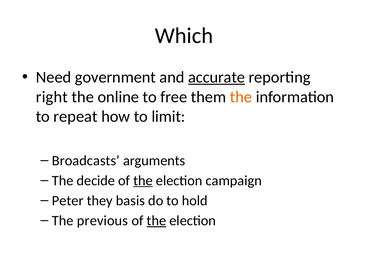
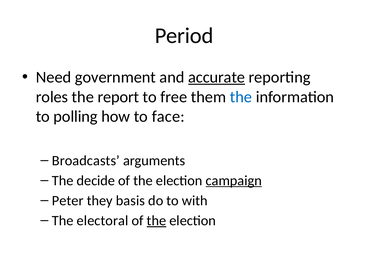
Which: Which -> Period
right: right -> roles
online: online -> report
the at (241, 97) colour: orange -> blue
repeat: repeat -> polling
limit: limit -> face
the at (143, 181) underline: present -> none
campaign underline: none -> present
hold: hold -> with
previous: previous -> electoral
